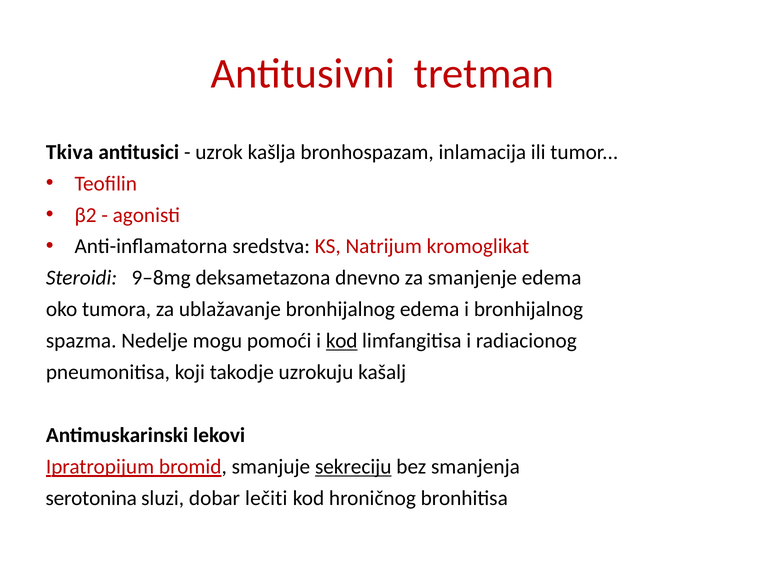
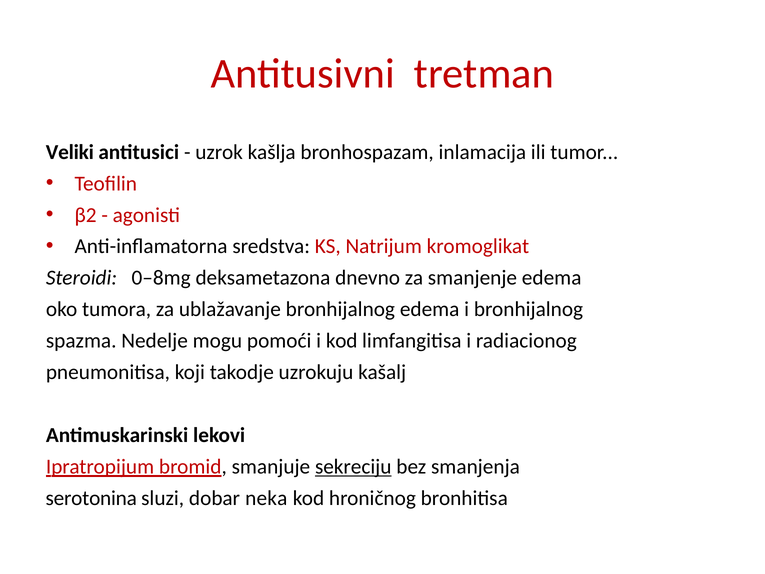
Tkiva: Tkiva -> Veliki
9–8mg: 9–8mg -> 0–8mg
kod at (342, 341) underline: present -> none
lečiti: lečiti -> neka
